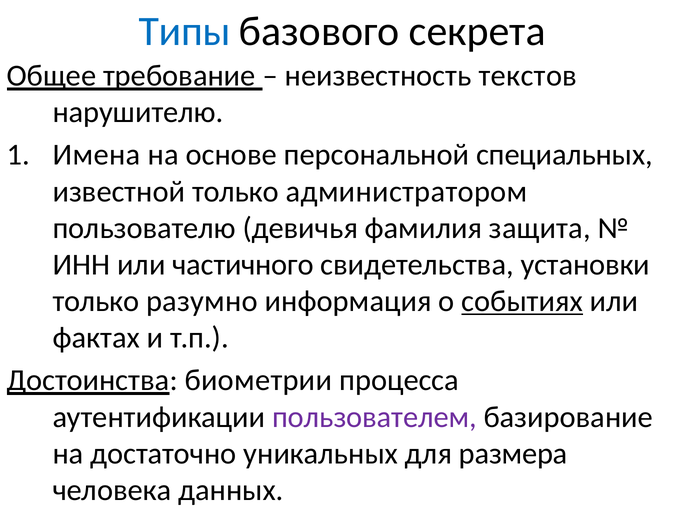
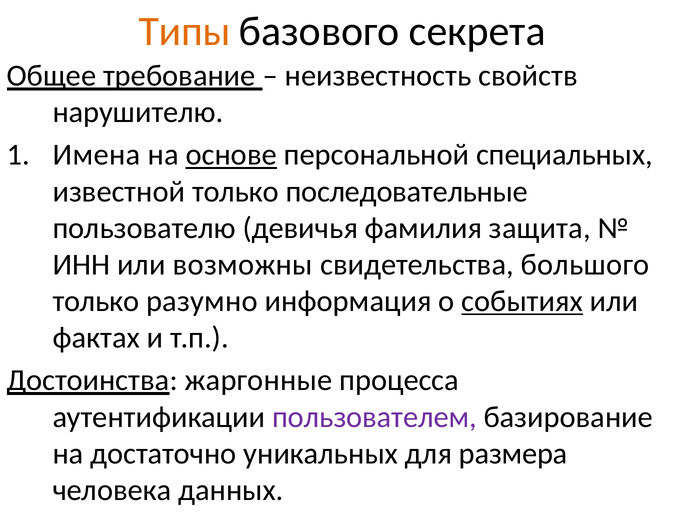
Типы colour: blue -> orange
текстов: текстов -> свойств
основе underline: none -> present
администратором: администратором -> последовательные
частичного: частичного -> возможны
установки: установки -> большого
биометрии: биометрии -> жаргонные
